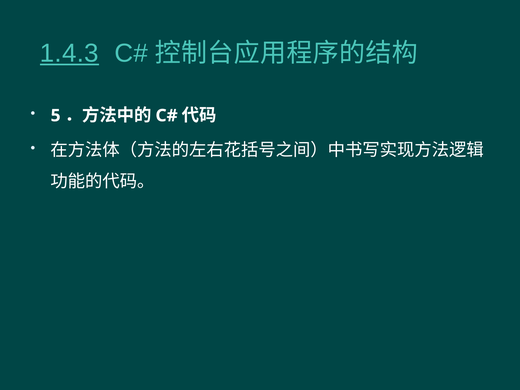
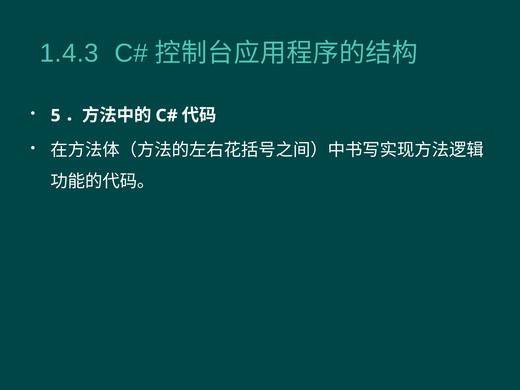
1.4.3 underline: present -> none
